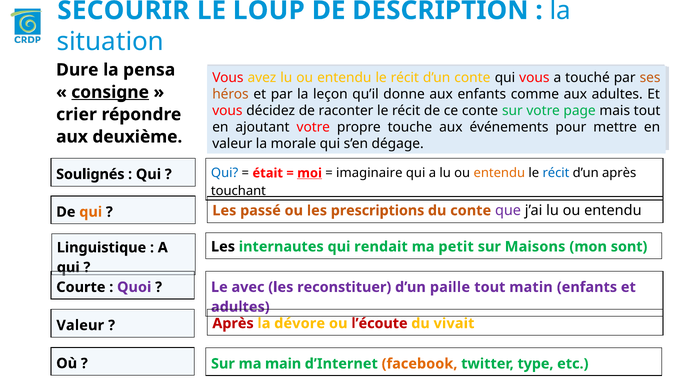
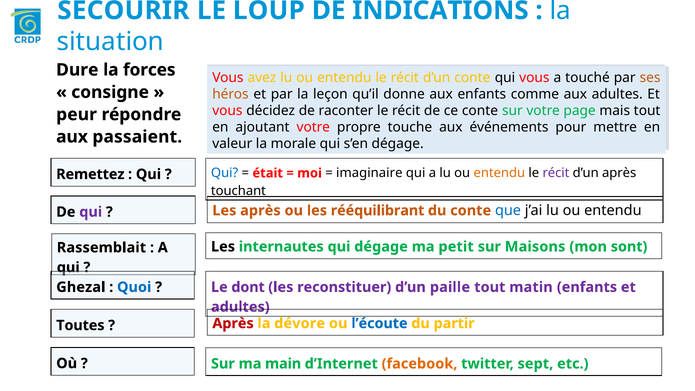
DESCRIPTION: DESCRIPTION -> INDICATIONS
pensa: pensa -> forces
consigne underline: present -> none
crier: crier -> peur
deuxième: deuxième -> passaient
Soulignés: Soulignés -> Remettez
moi underline: present -> none
récit at (556, 173) colour: blue -> purple
qui at (91, 212) colour: orange -> purple
Les passé: passé -> après
prescriptions: prescriptions -> rééquilibrant
que colour: purple -> blue
qui rendait: rendait -> dégage
Linguistique: Linguistique -> Rassemblait
Courte: Courte -> Ghezal
Quoi colour: purple -> blue
avec: avec -> dont
l’écoute colour: red -> blue
vivait: vivait -> partir
Valeur at (80, 325): Valeur -> Toutes
type: type -> sept
